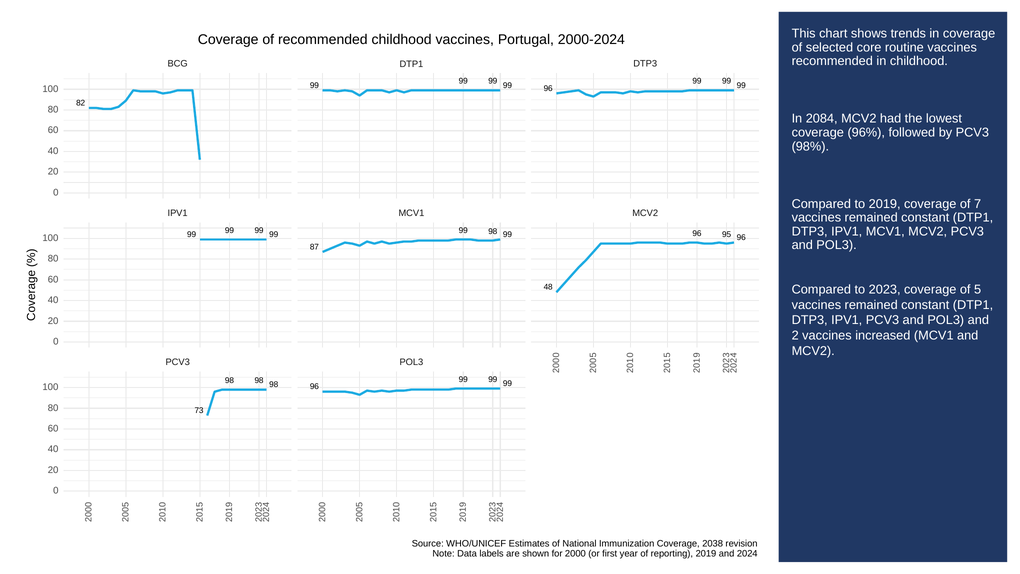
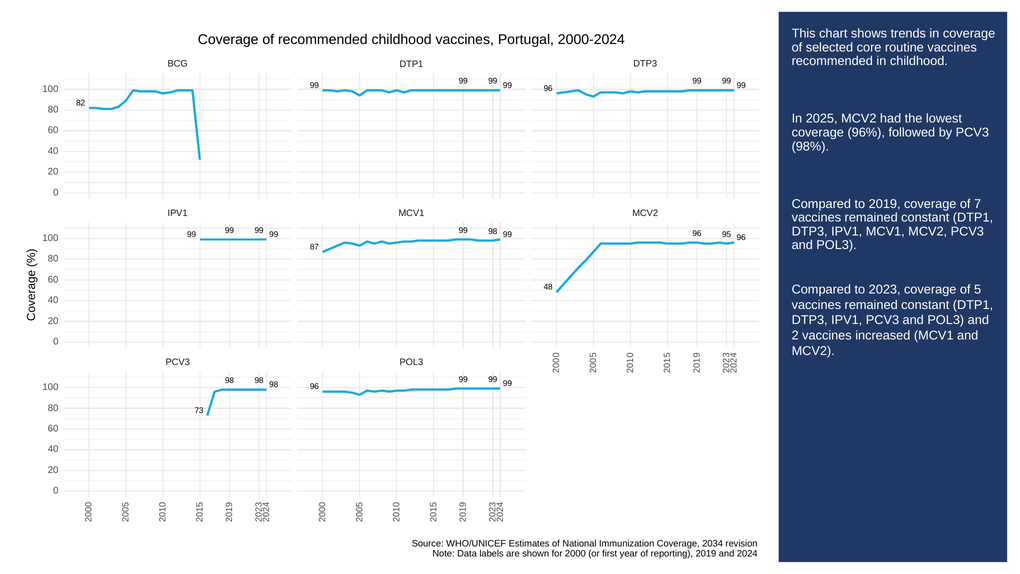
2084: 2084 -> 2025
2038: 2038 -> 2034
